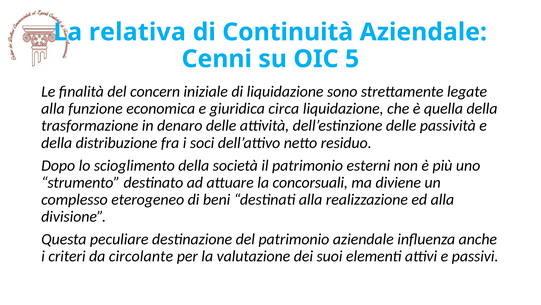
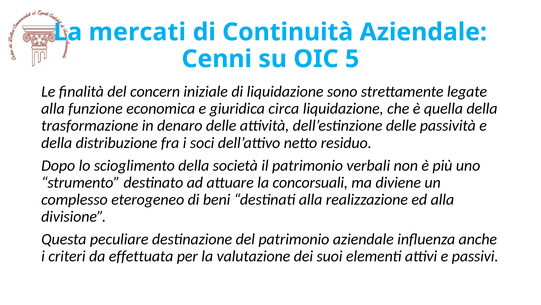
relativa: relativa -> mercati
esterni: esterni -> verbali
circolante: circolante -> effettuata
